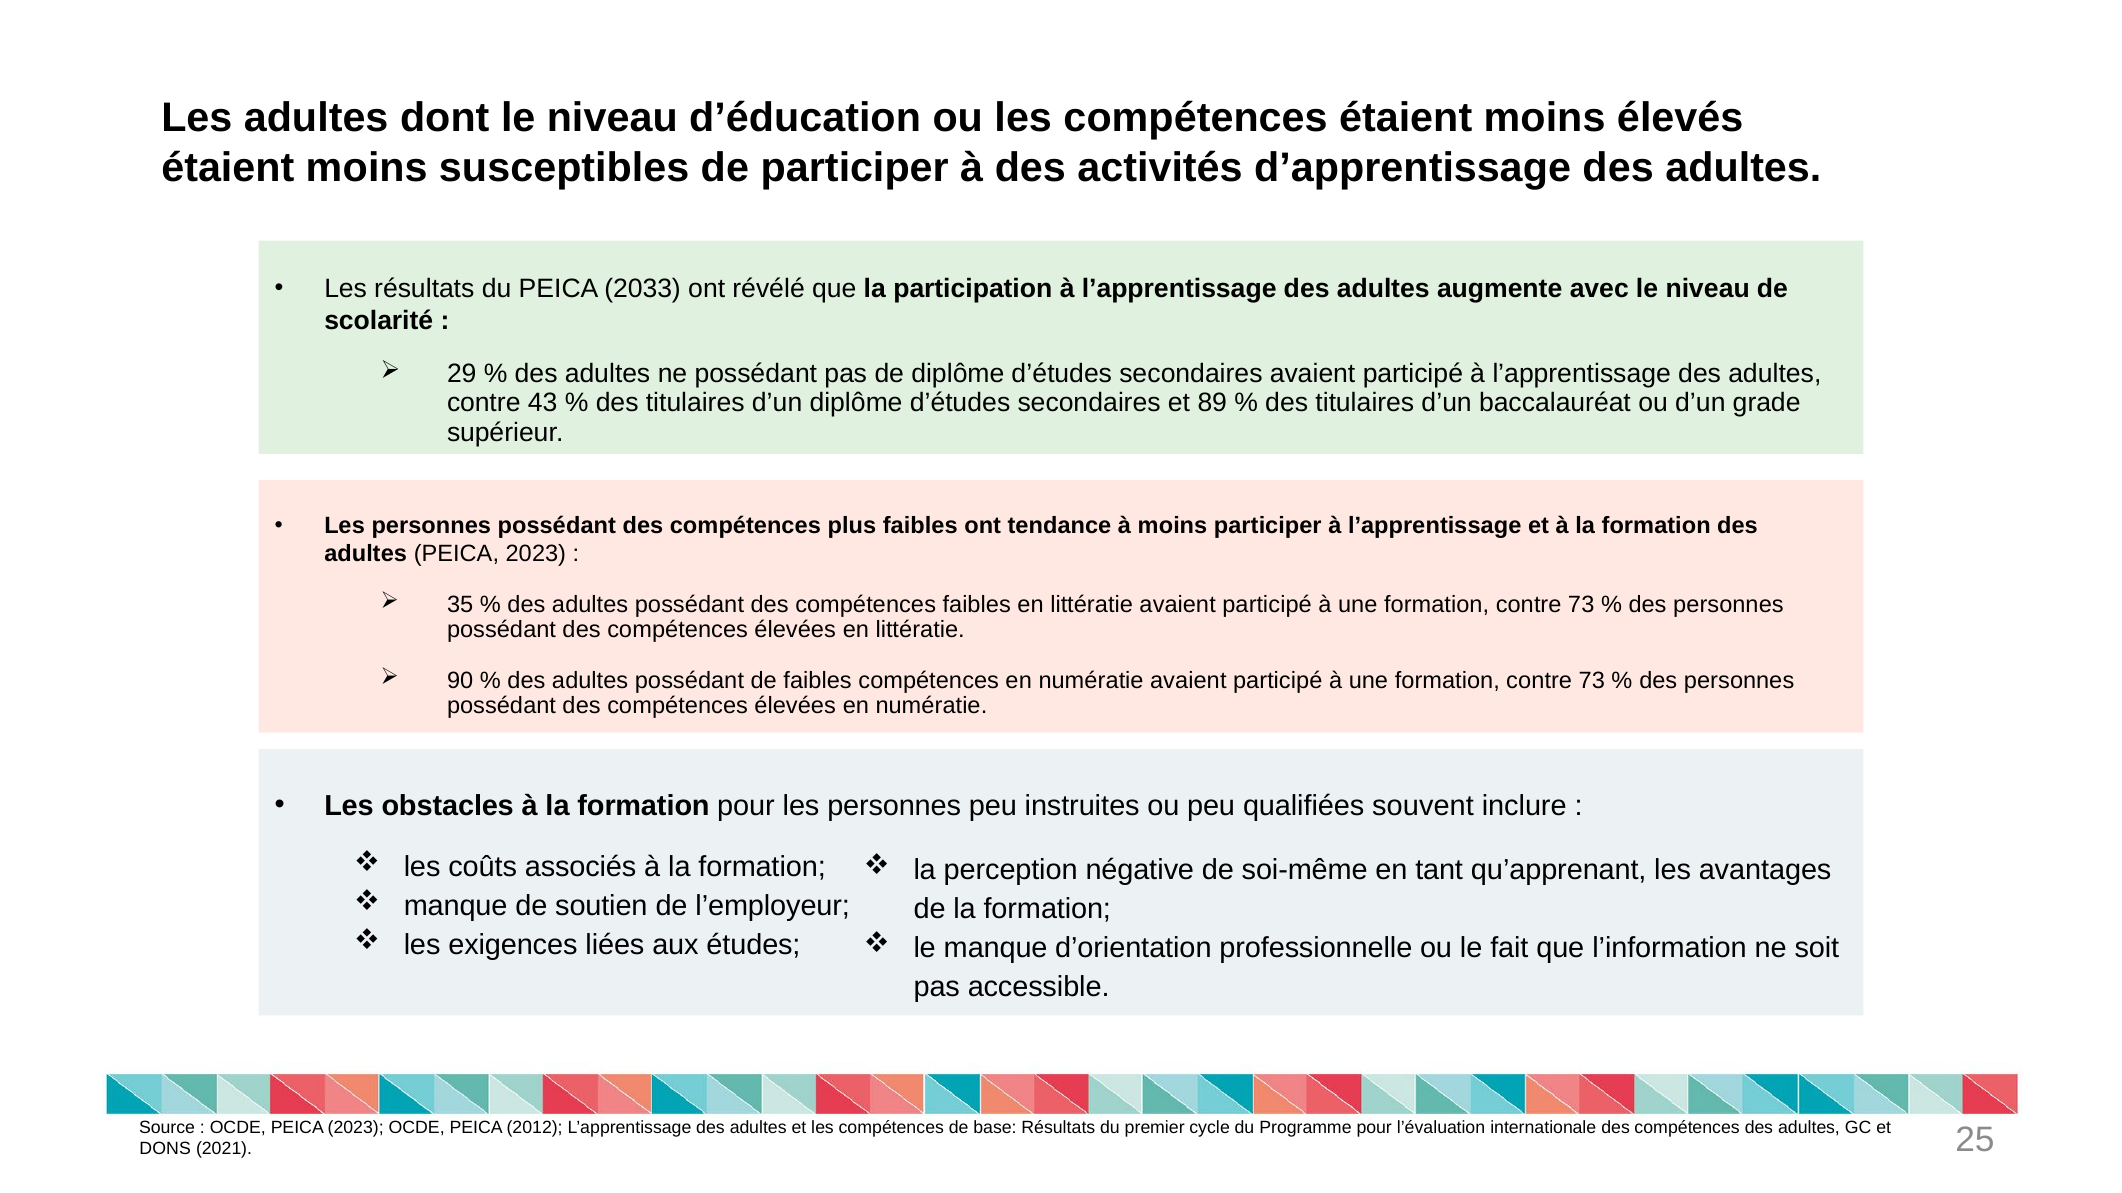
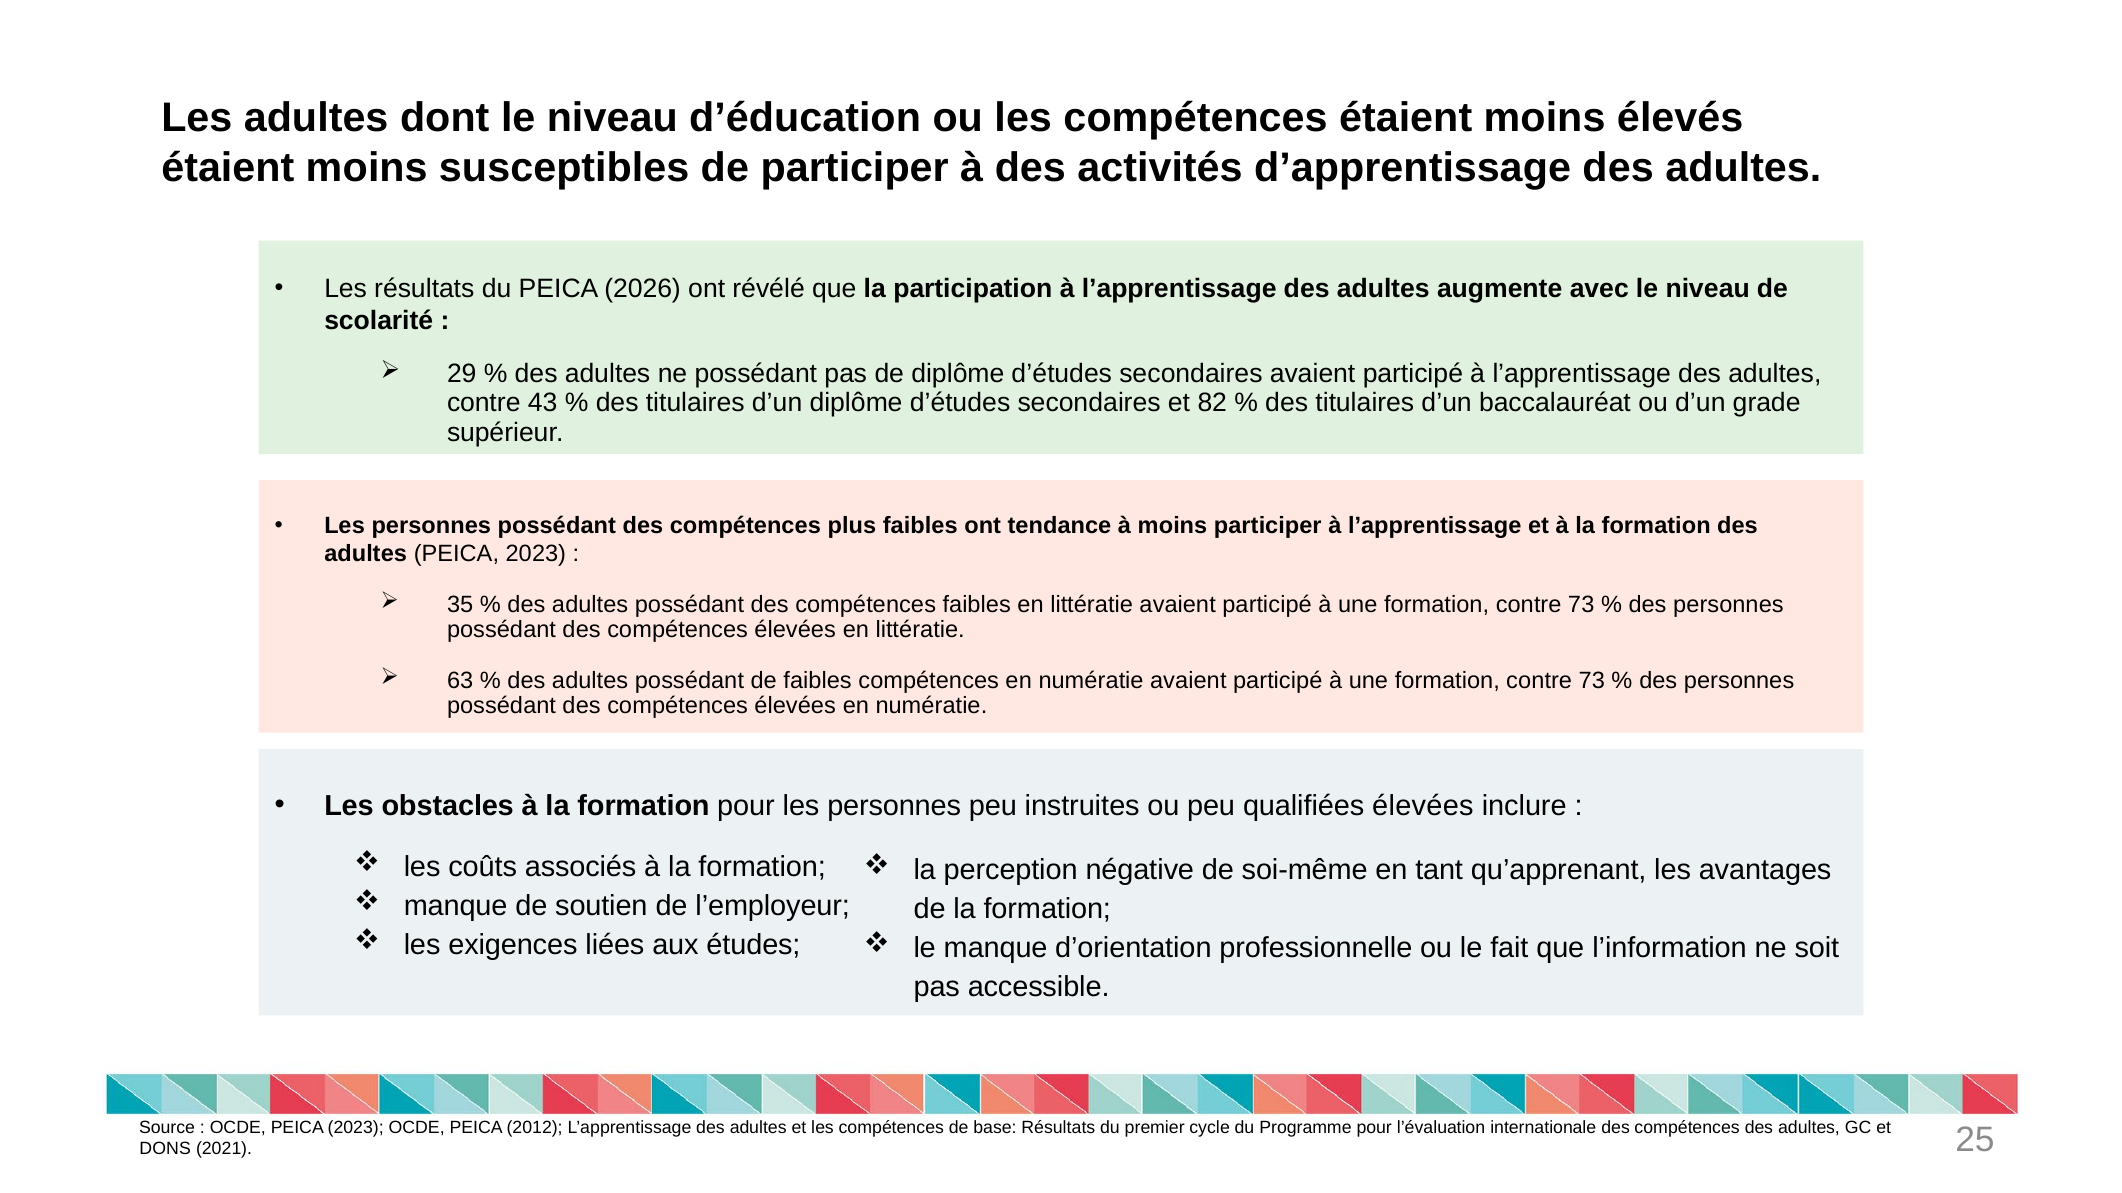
2033: 2033 -> 2026
89: 89 -> 82
90: 90 -> 63
qualifiées souvent: souvent -> élevées
